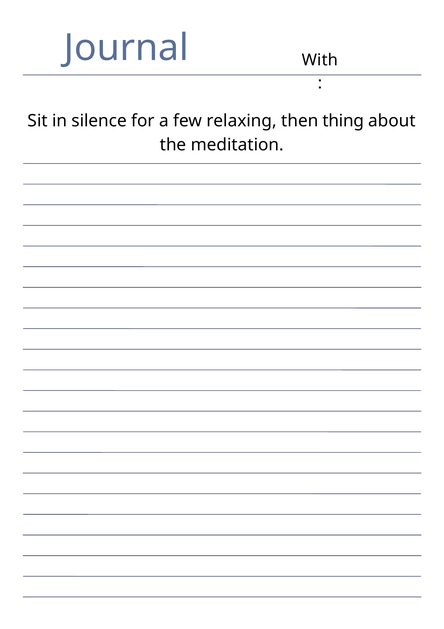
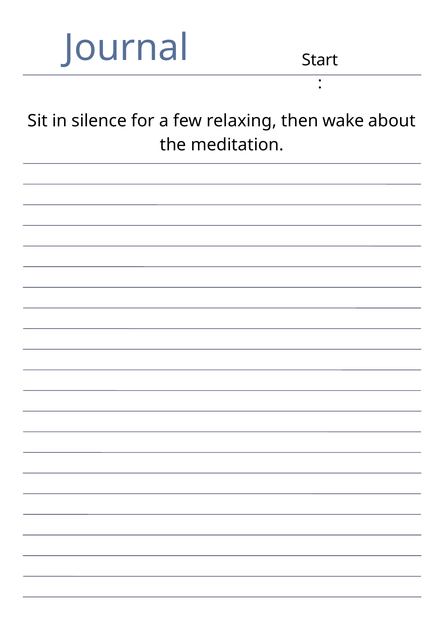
With: With -> Start
thing: thing -> wake
